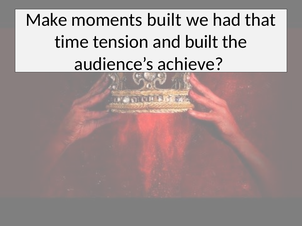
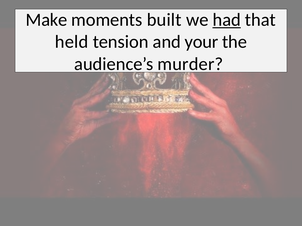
had underline: none -> present
time: time -> held
and built: built -> your
achieve: achieve -> murder
